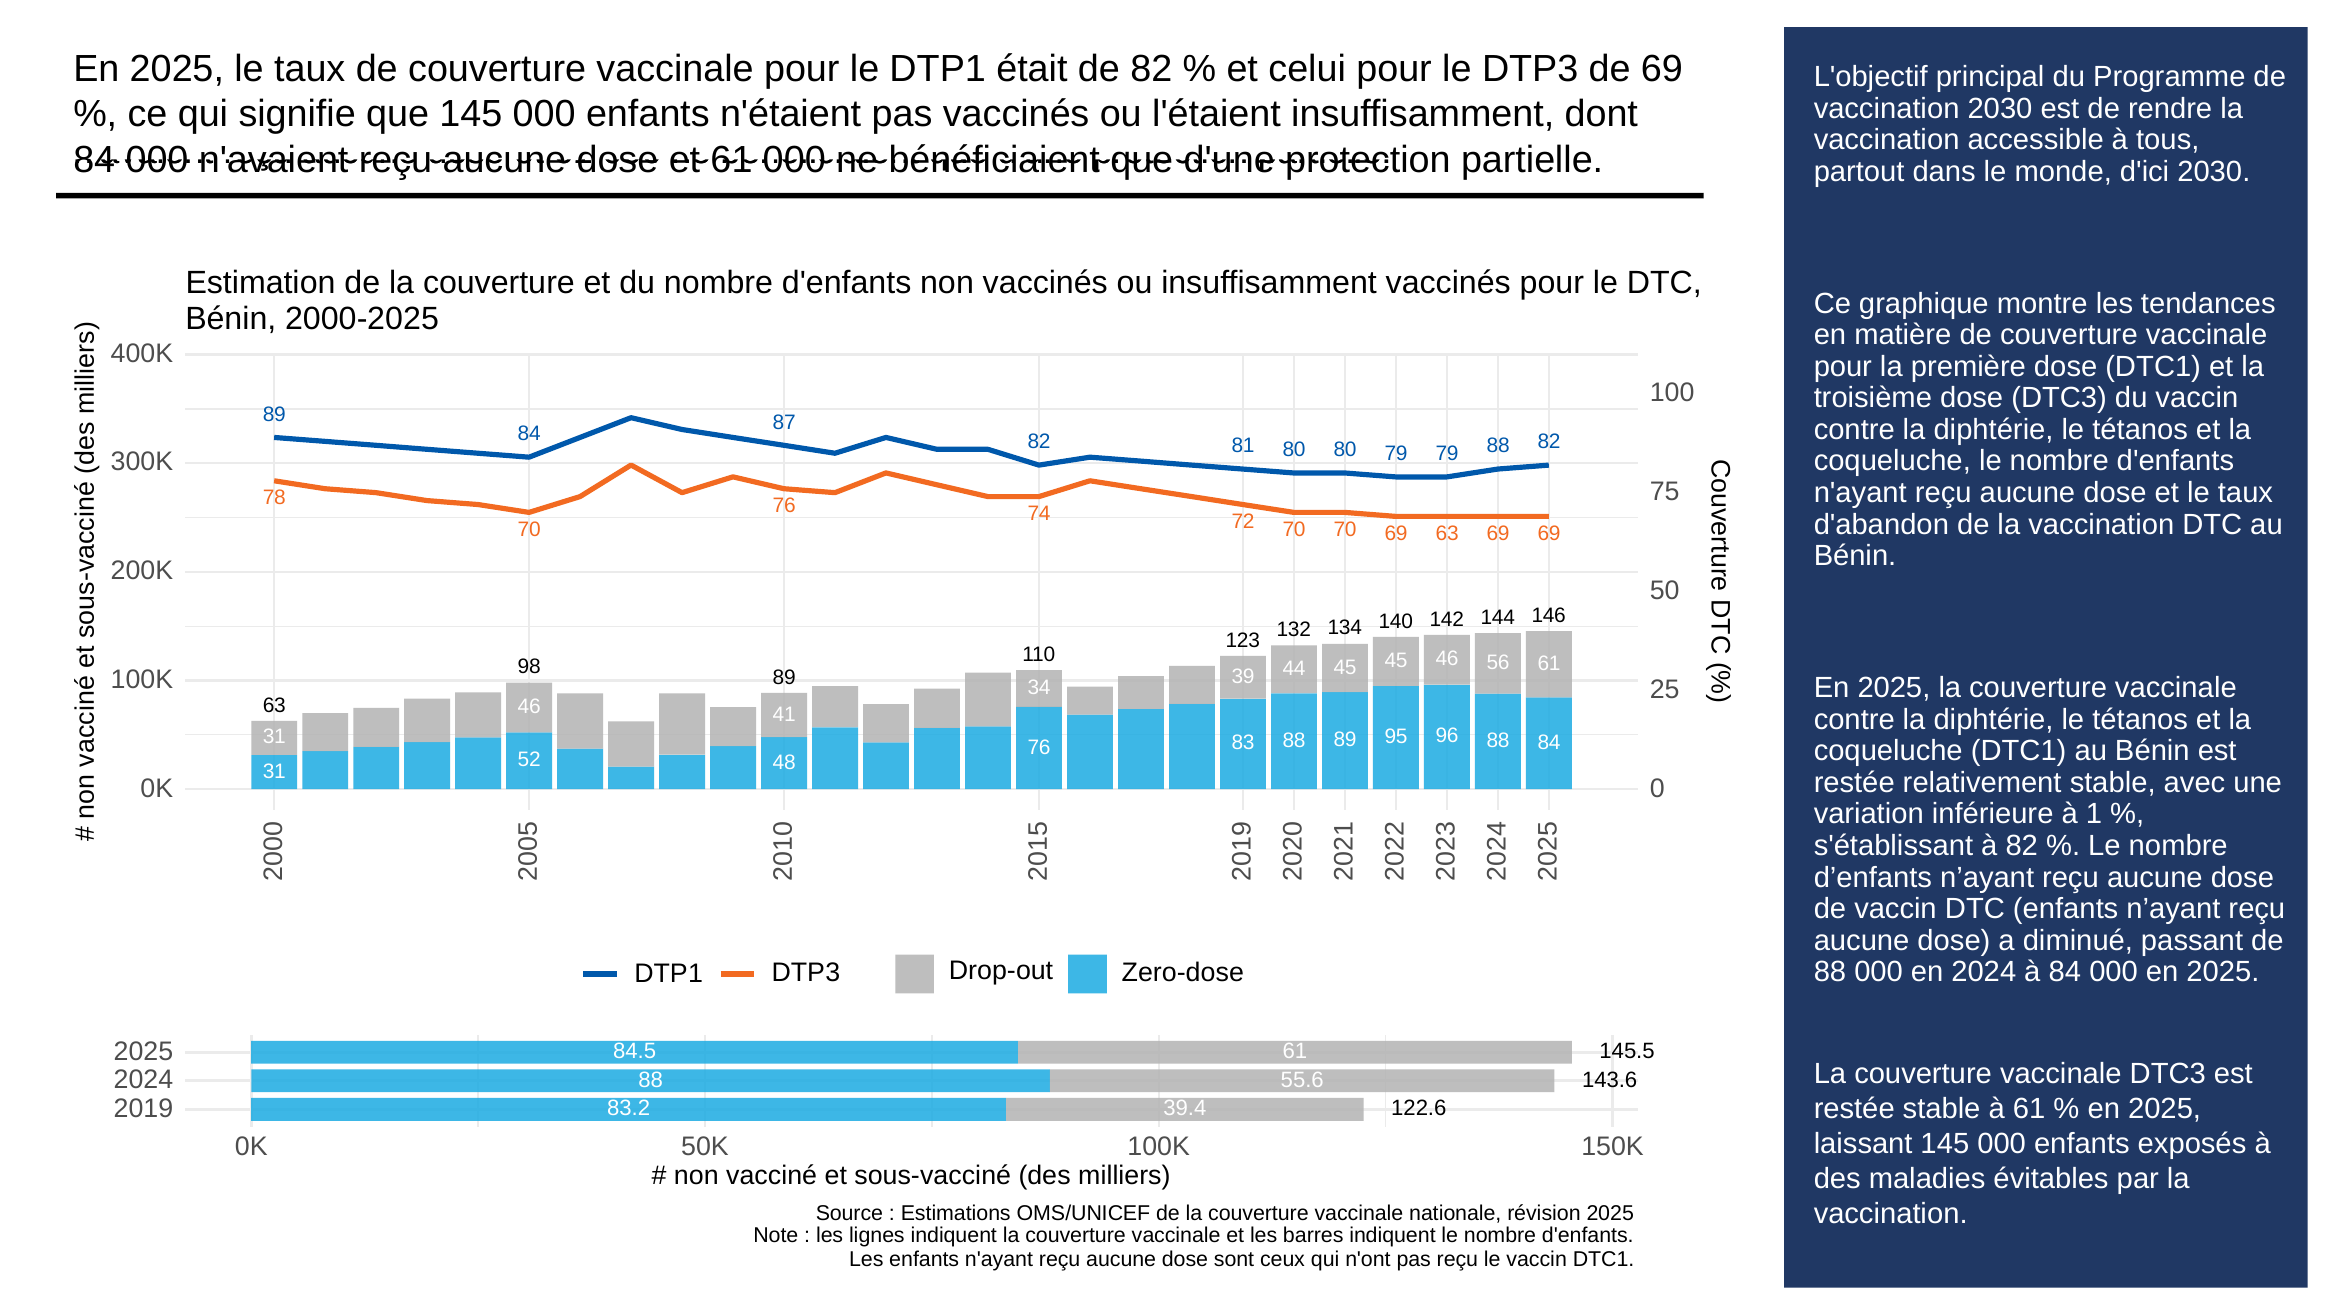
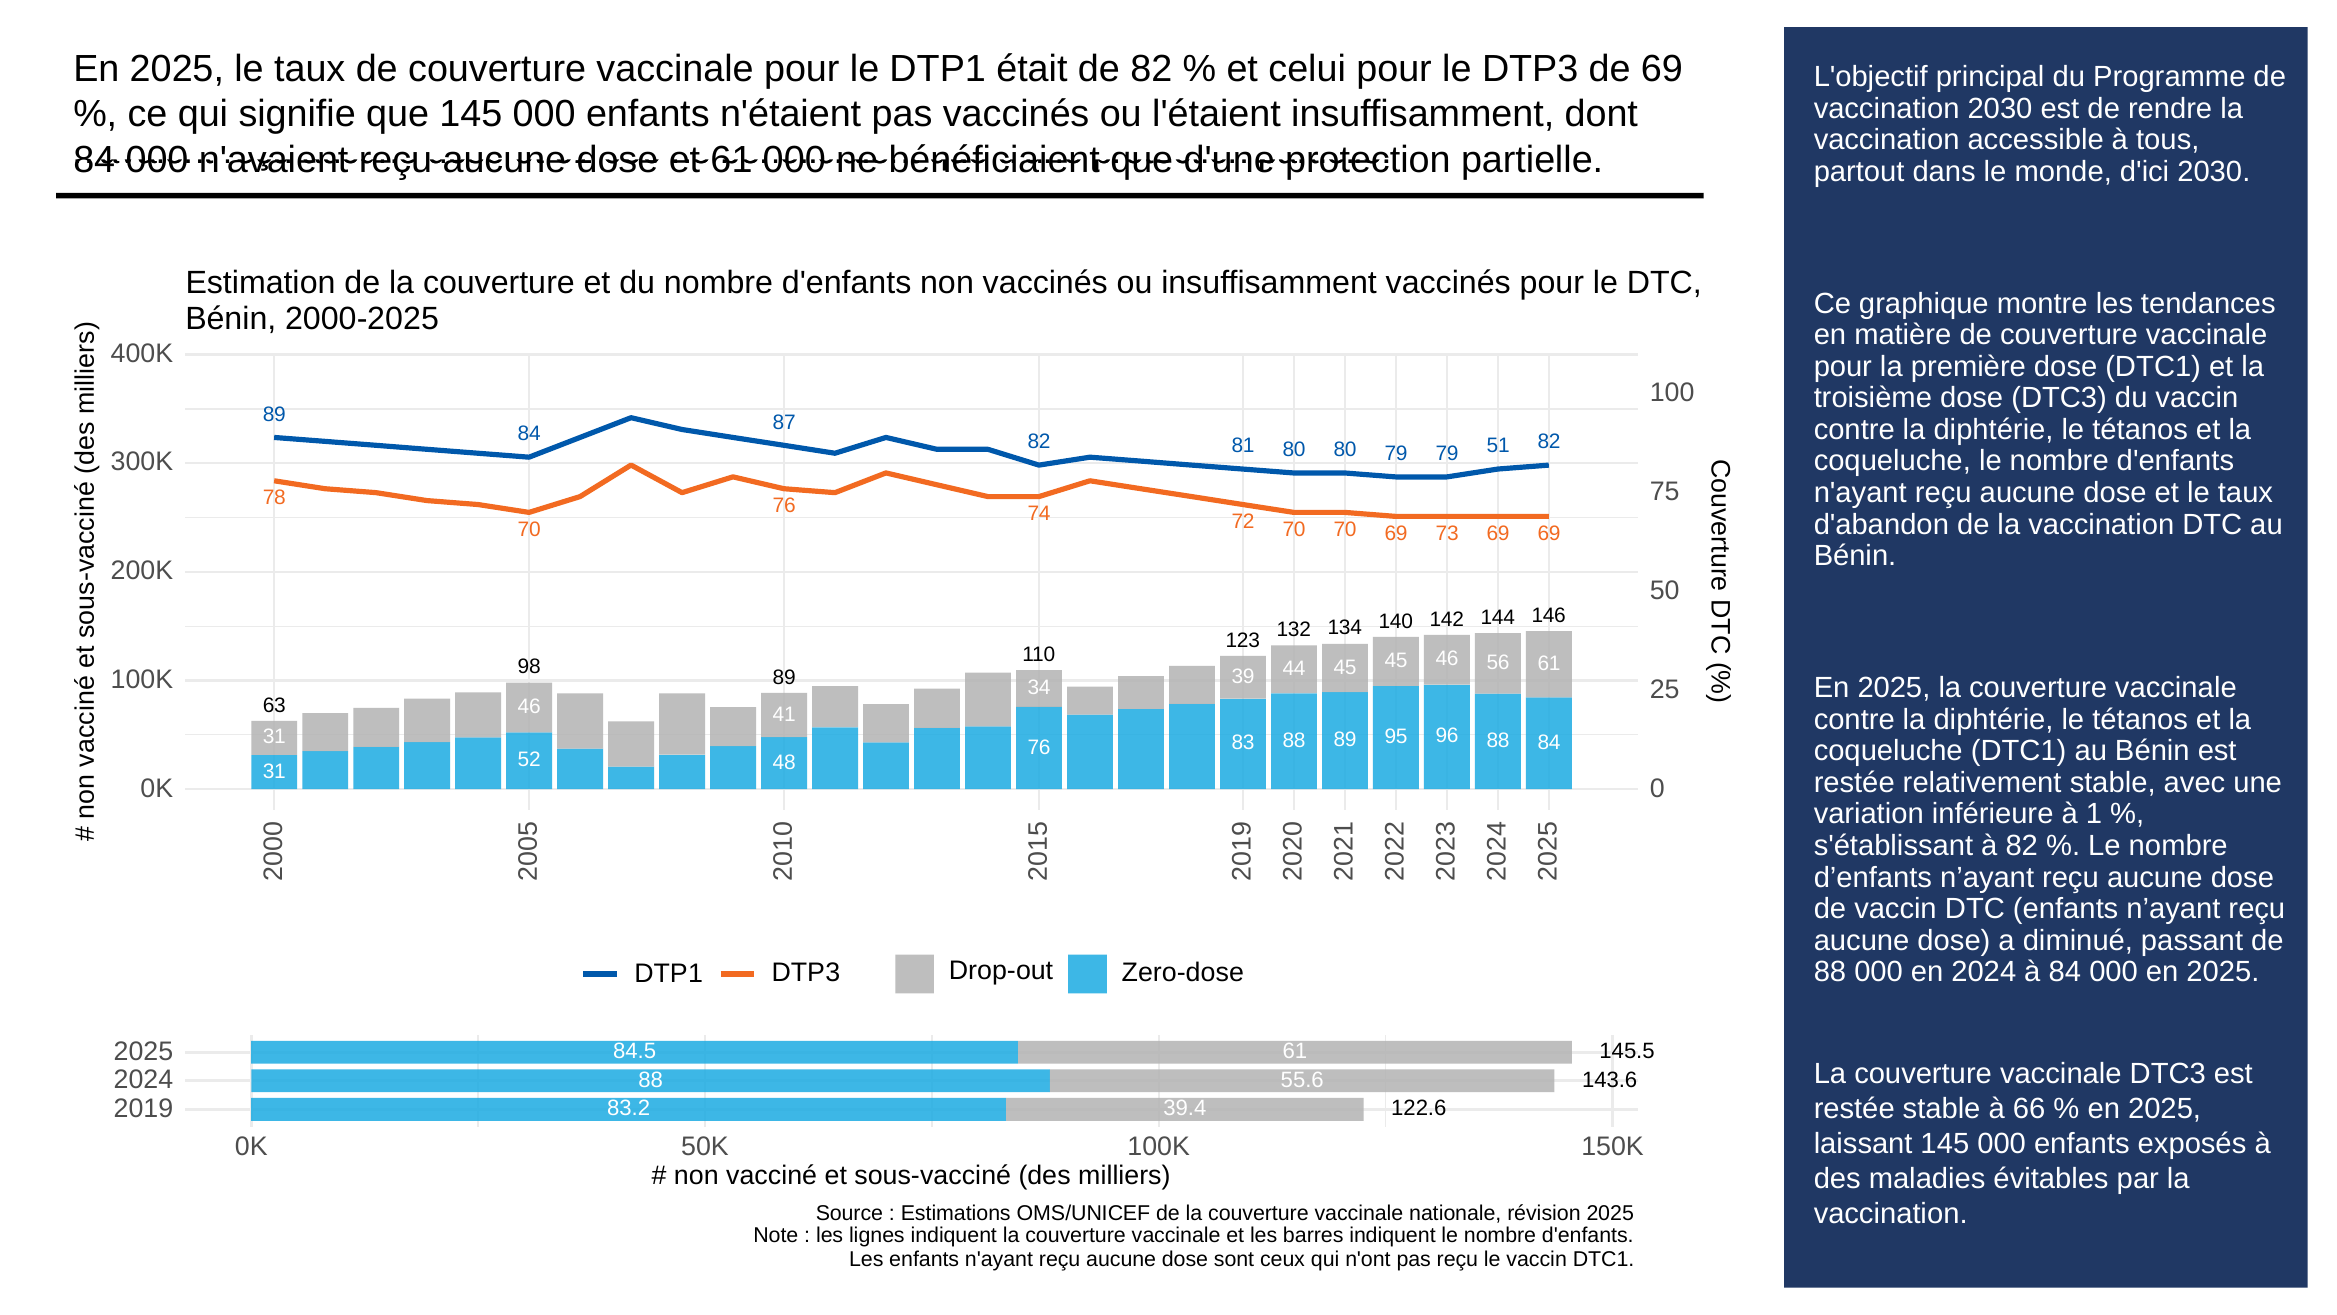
79 88: 88 -> 51
69 63: 63 -> 73
à 61: 61 -> 66
